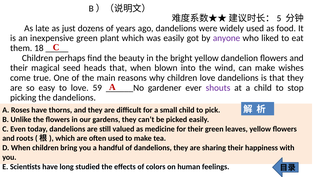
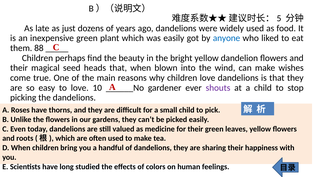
anyone colour: purple -> blue
18: 18 -> 88
59: 59 -> 10
